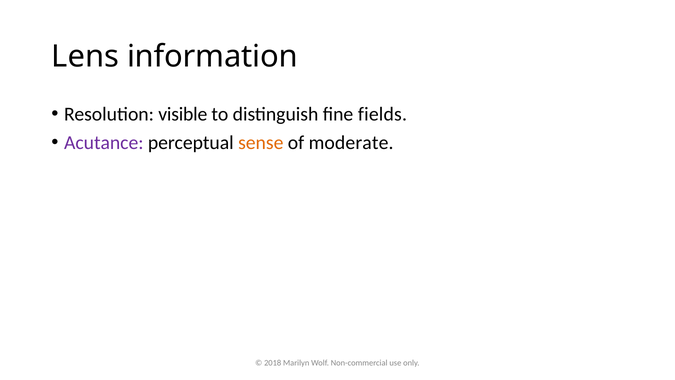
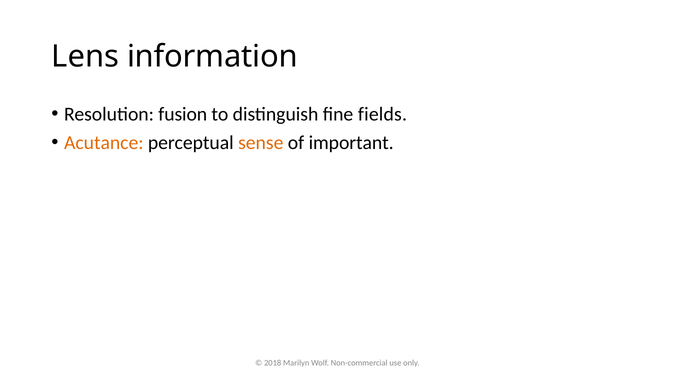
visible: visible -> fusion
Acutance colour: purple -> orange
moderate: moderate -> important
